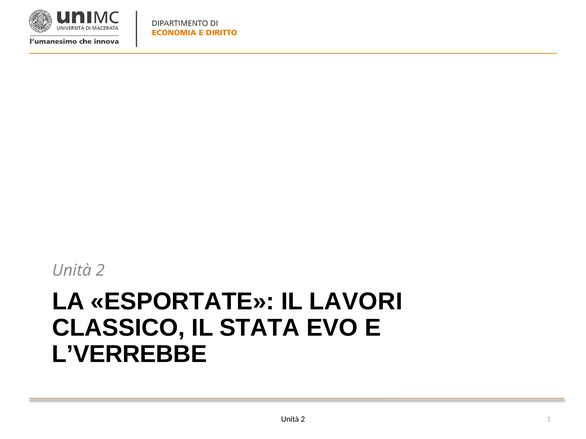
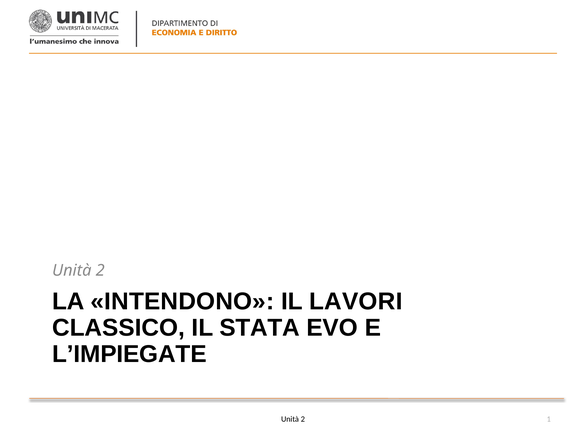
ESPORTATE: ESPORTATE -> INTENDONO
L’VERREBBE: L’VERREBBE -> L’IMPIEGATE
